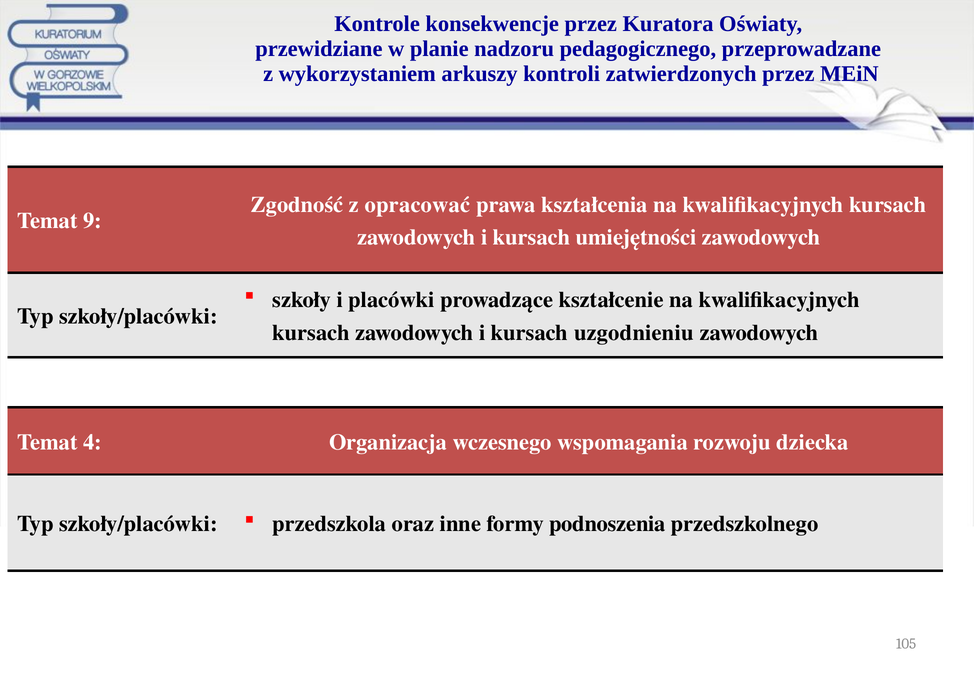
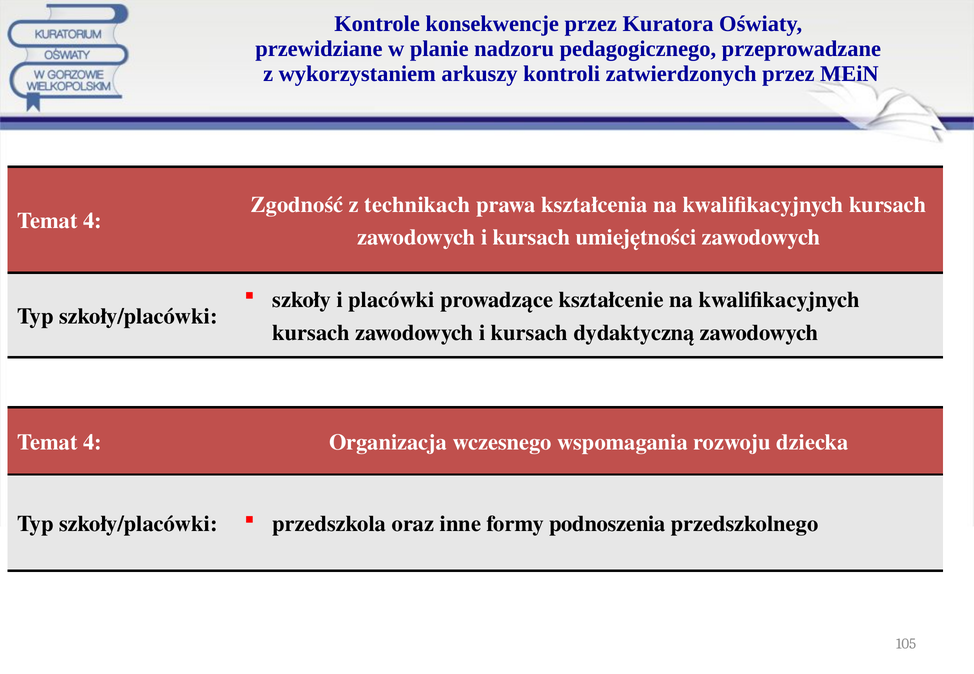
opracować: opracować -> technikach
9 at (93, 221): 9 -> 4
uzgodnieniu: uzgodnieniu -> dydaktyczną
